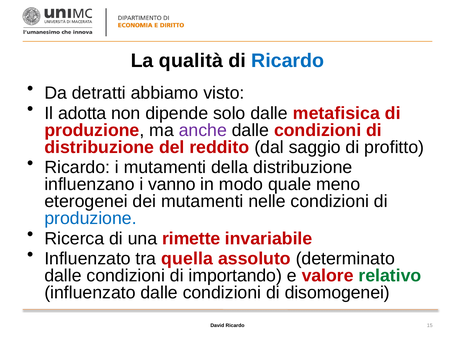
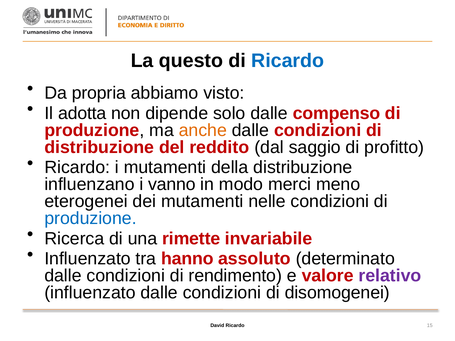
qualità: qualità -> questo
detratti: detratti -> propria
metafisica: metafisica -> compenso
anche colour: purple -> orange
quale: quale -> merci
quella: quella -> hanno
importando: importando -> rendimento
relativo colour: green -> purple
